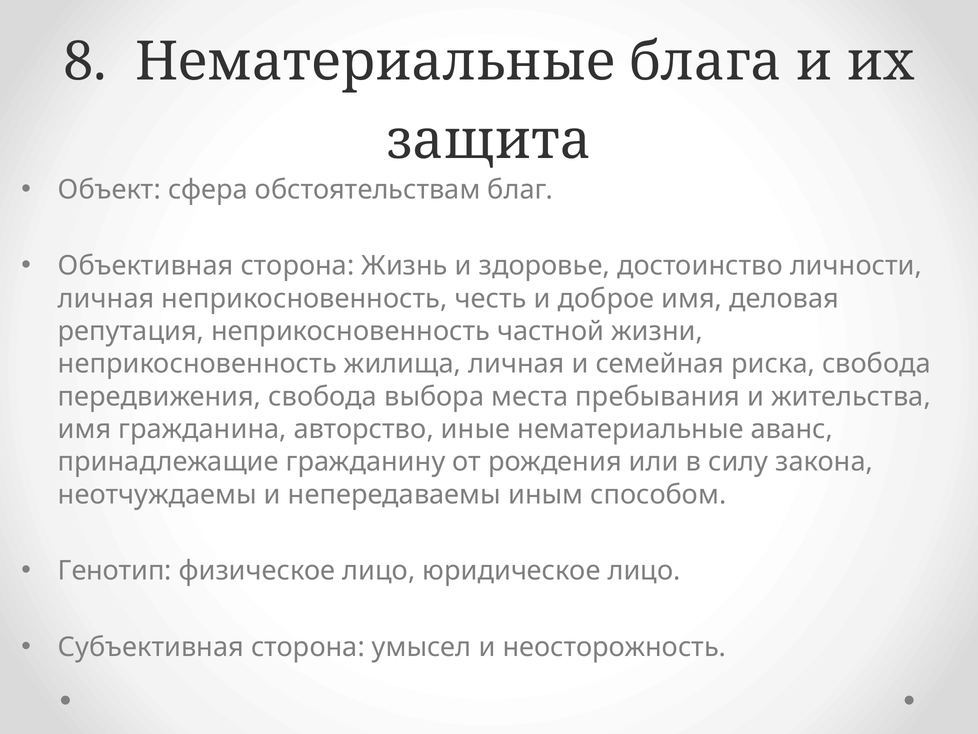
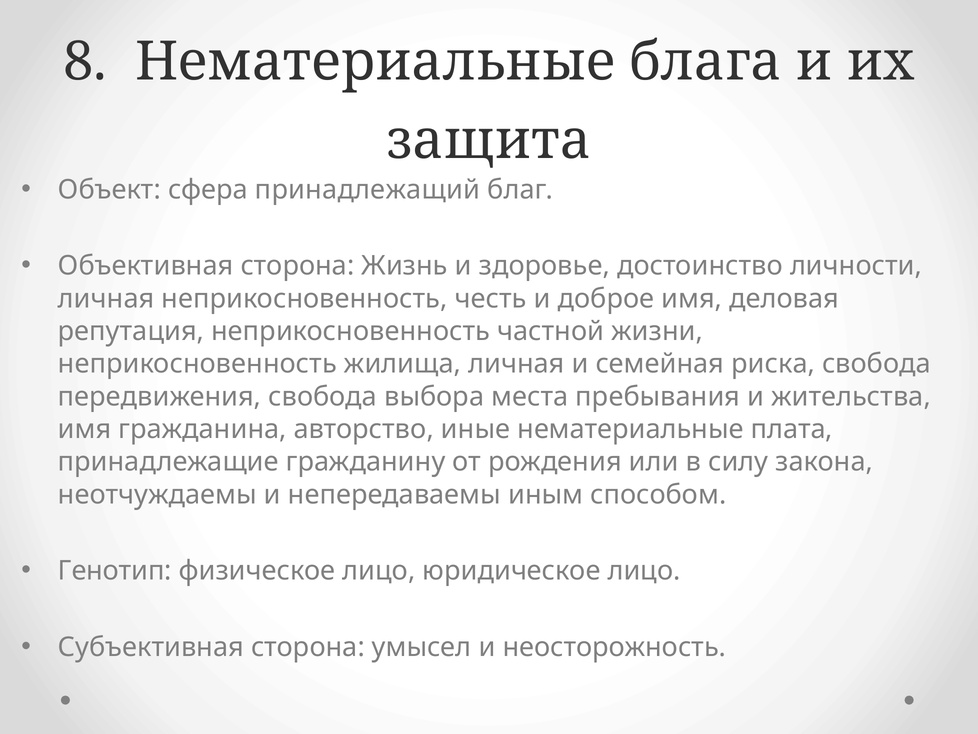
обстоятельствам: обстоятельствам -> принадлежащий
аванс: аванс -> плата
